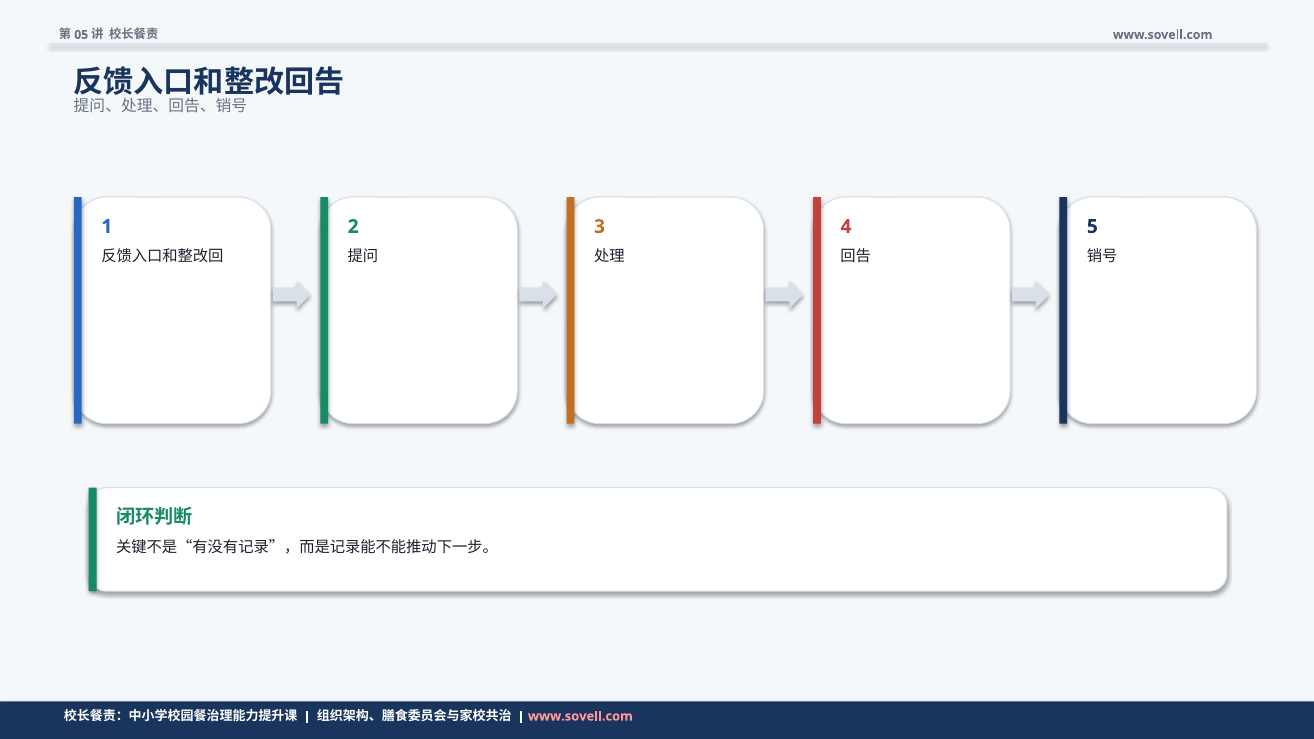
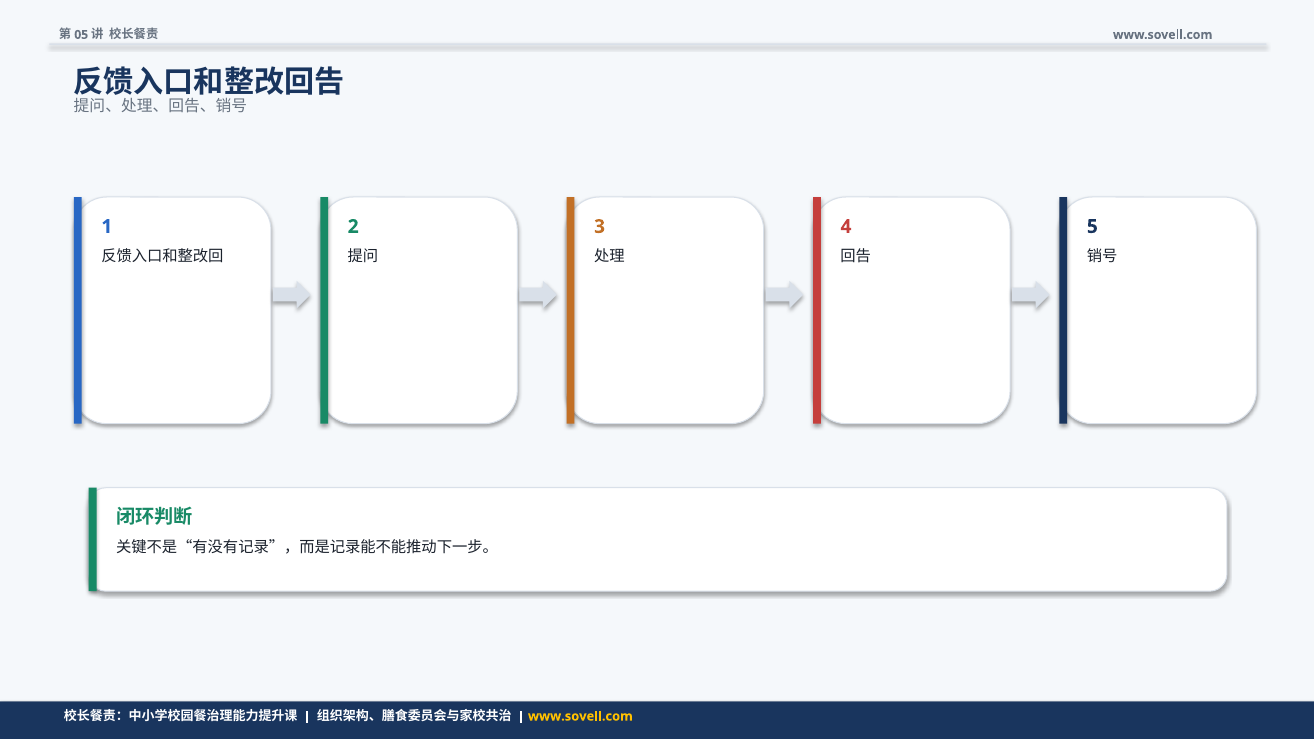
www.sovell.com at (580, 716) colour: pink -> yellow
